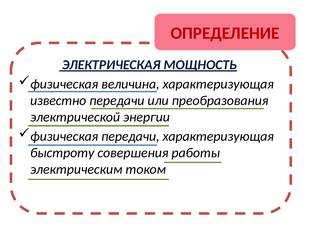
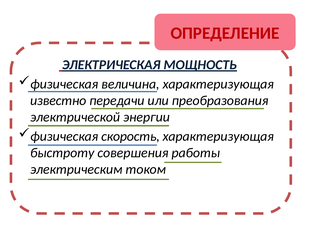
физическая передачи: передачи -> скорость
